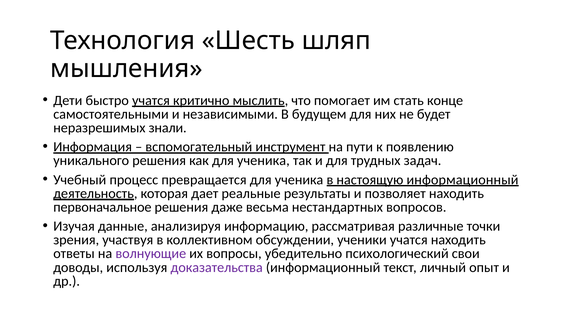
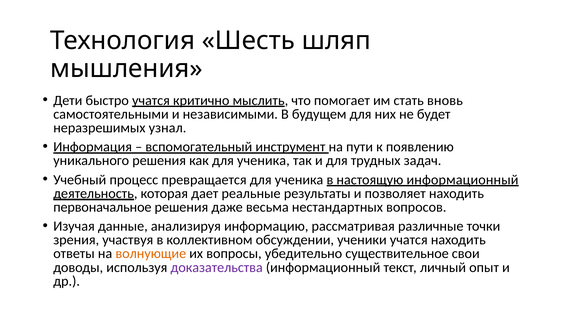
конце: конце -> вновь
знали: знали -> узнал
волнующие colour: purple -> orange
психологический: психологический -> существительное
